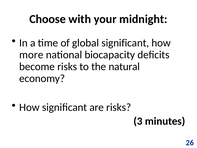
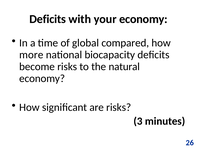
Choose at (48, 19): Choose -> Deficits
your midnight: midnight -> economy
global significant: significant -> compared
